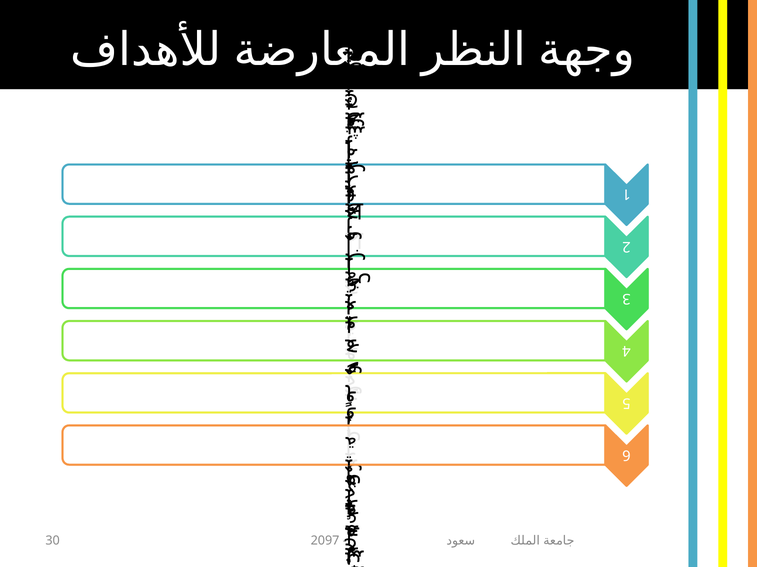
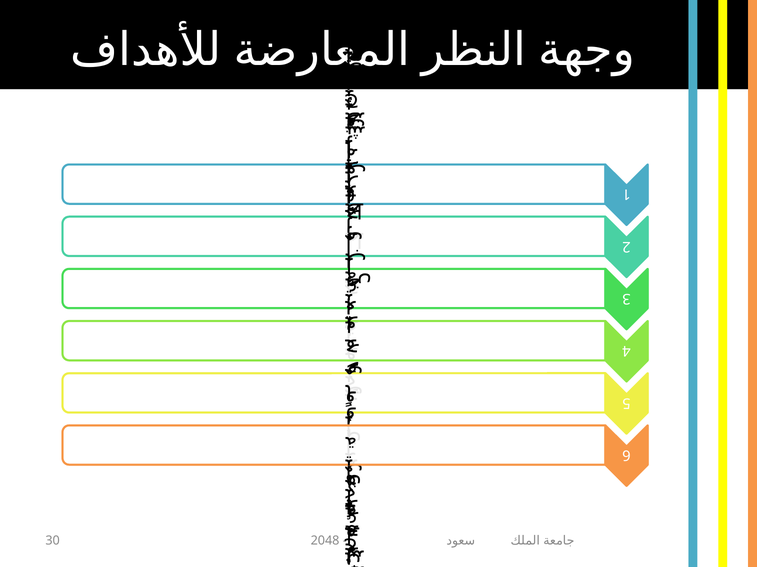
2097: 2097 -> 2048
